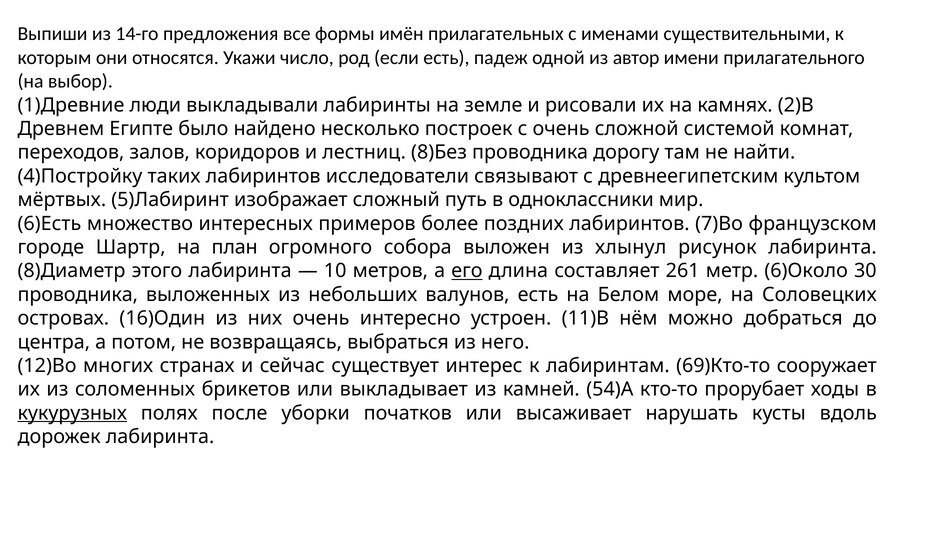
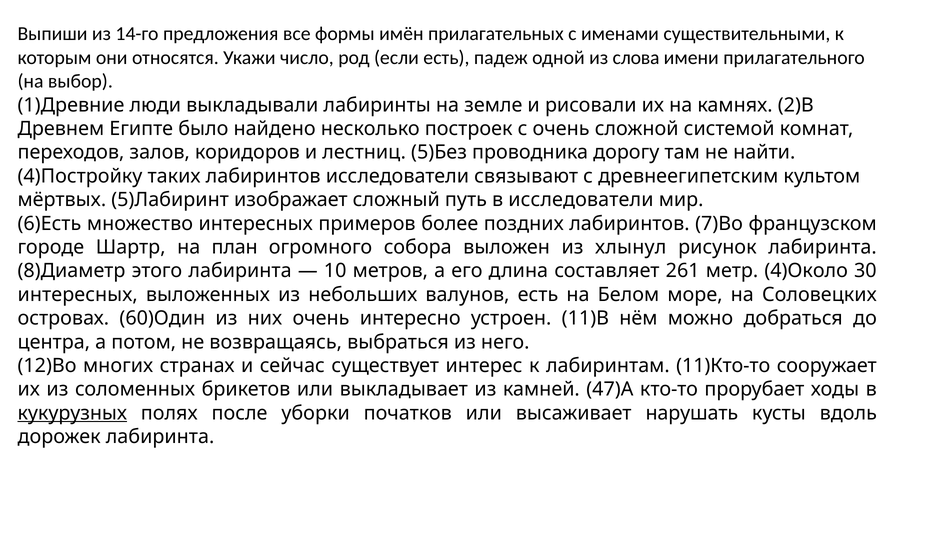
автор: автор -> слова
8)Без: 8)Без -> 5)Без
в одноклассники: одноклассники -> исследователи
его underline: present -> none
6)Около: 6)Около -> 4)Около
проводника at (78, 294): проводника -> интересных
16)Один: 16)Один -> 60)Один
69)Кто-то: 69)Кто-то -> 11)Кто-то
54)А: 54)А -> 47)А
